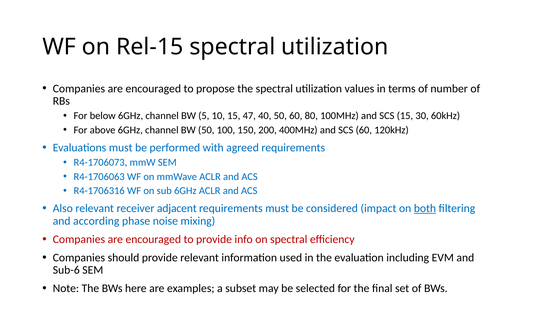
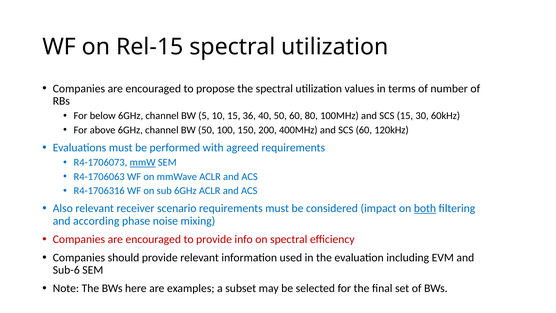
47: 47 -> 36
mmW underline: none -> present
adjacent: adjacent -> scenario
